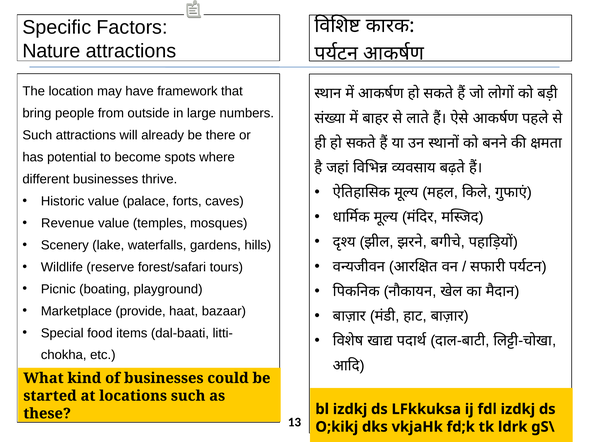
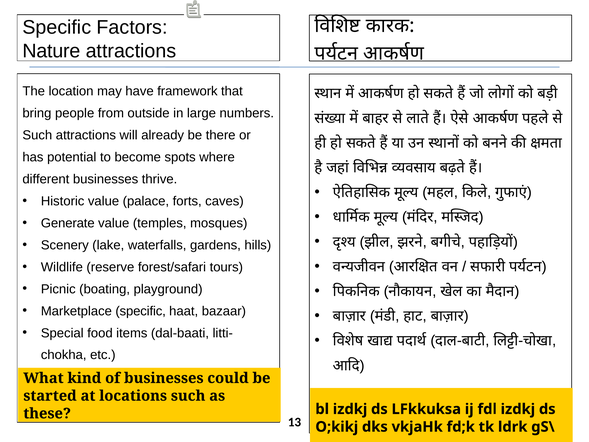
Revenue: Revenue -> Generate
Marketplace provide: provide -> specific
